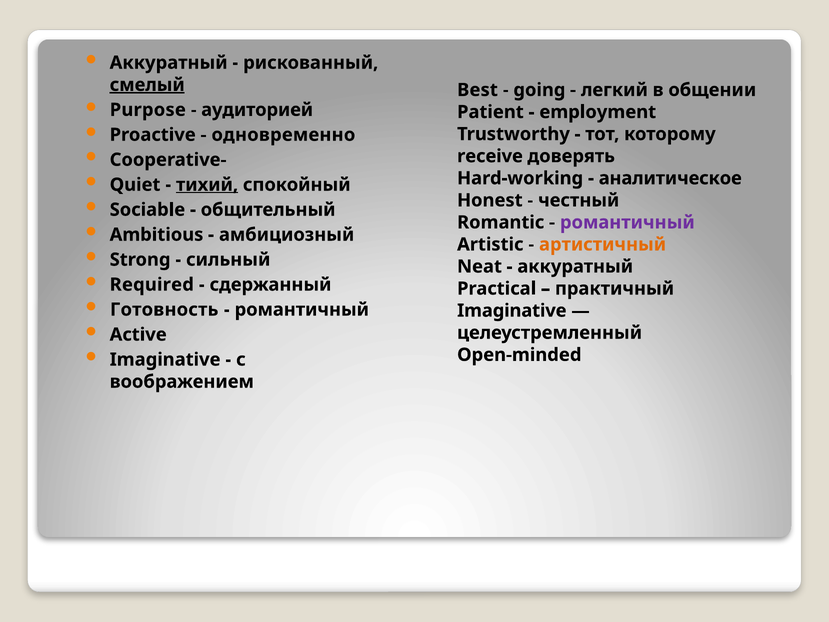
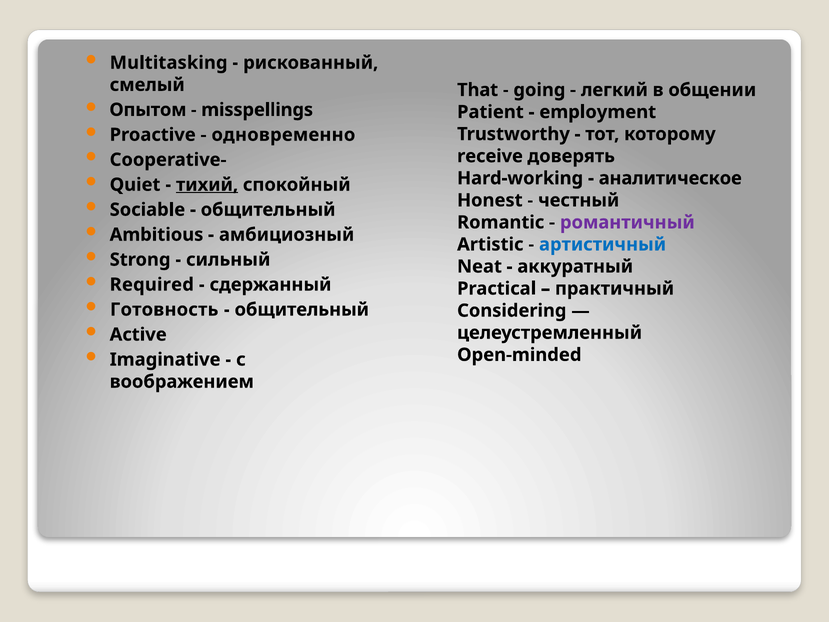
Аккуратный at (169, 63): Аккуратный -> Multitasking
смелый underline: present -> none
Best: Best -> That
Purpose: Purpose -> Опытом
аудиторией: аудиторией -> misspellings
артистичный colour: orange -> blue
романтичный at (302, 310): романтичный -> общительный
Imaginative at (512, 311): Imaginative -> Considering
